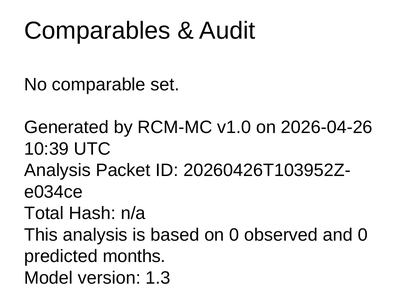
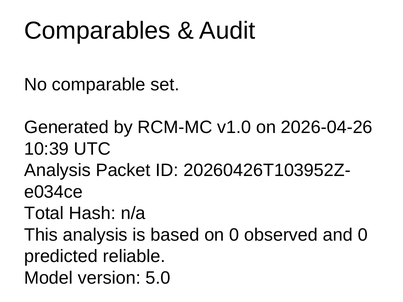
months: months -> reliable
1.3: 1.3 -> 5.0
